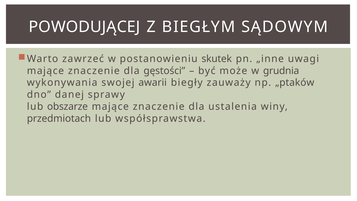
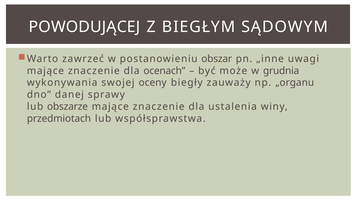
skutek: skutek -> obszar
gęstości: gęstości -> ocenach
awarii: awarii -> oceny
„ptaków: „ptaków -> „organu
